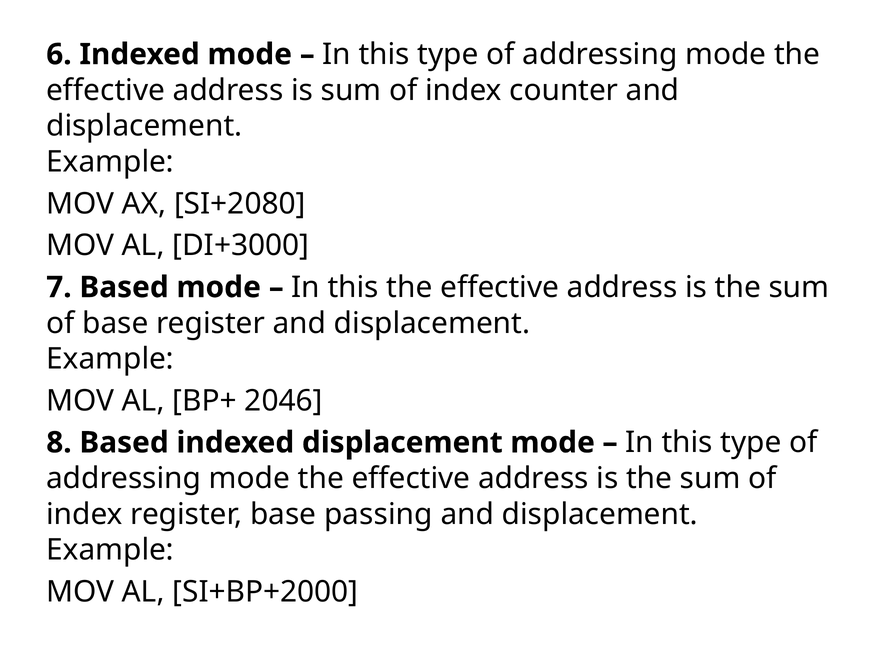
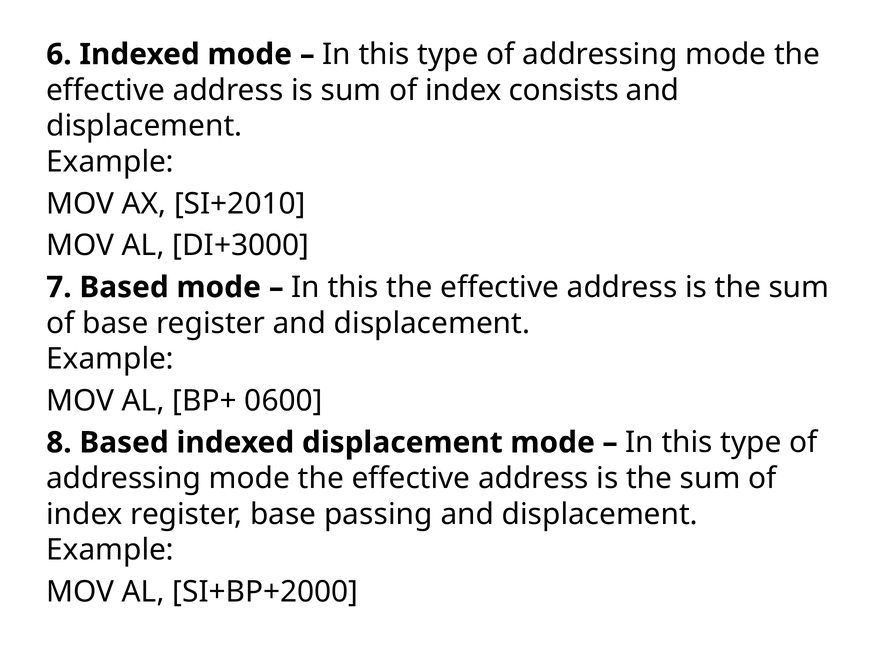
counter: counter -> consists
SI+2080: SI+2080 -> SI+2010
2046: 2046 -> 0600
